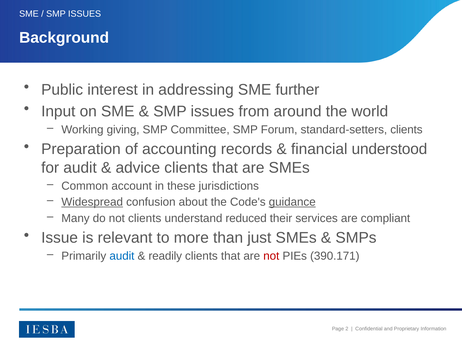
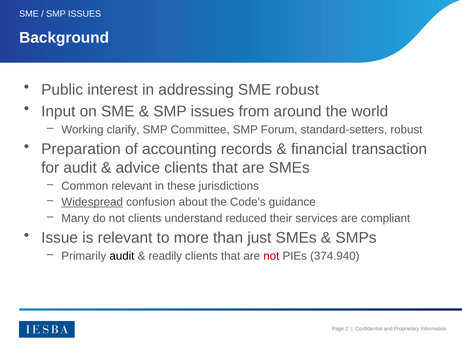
SME further: further -> robust
giving: giving -> clarify
standard-setters clients: clients -> robust
understood: understood -> transaction
Common account: account -> relevant
guidance underline: present -> none
audit at (122, 256) colour: blue -> black
390.171: 390.171 -> 374.940
